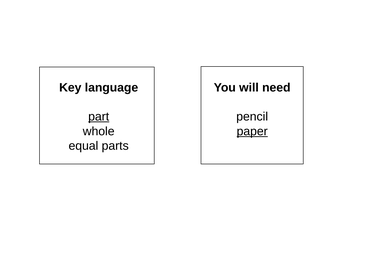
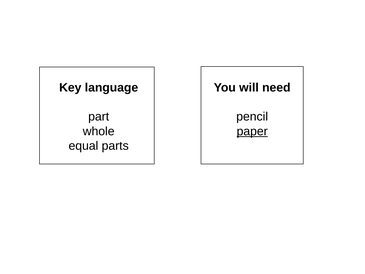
part underline: present -> none
